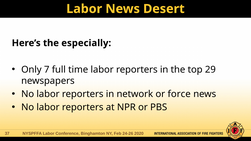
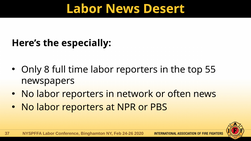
7: 7 -> 8
29: 29 -> 55
force: force -> often
